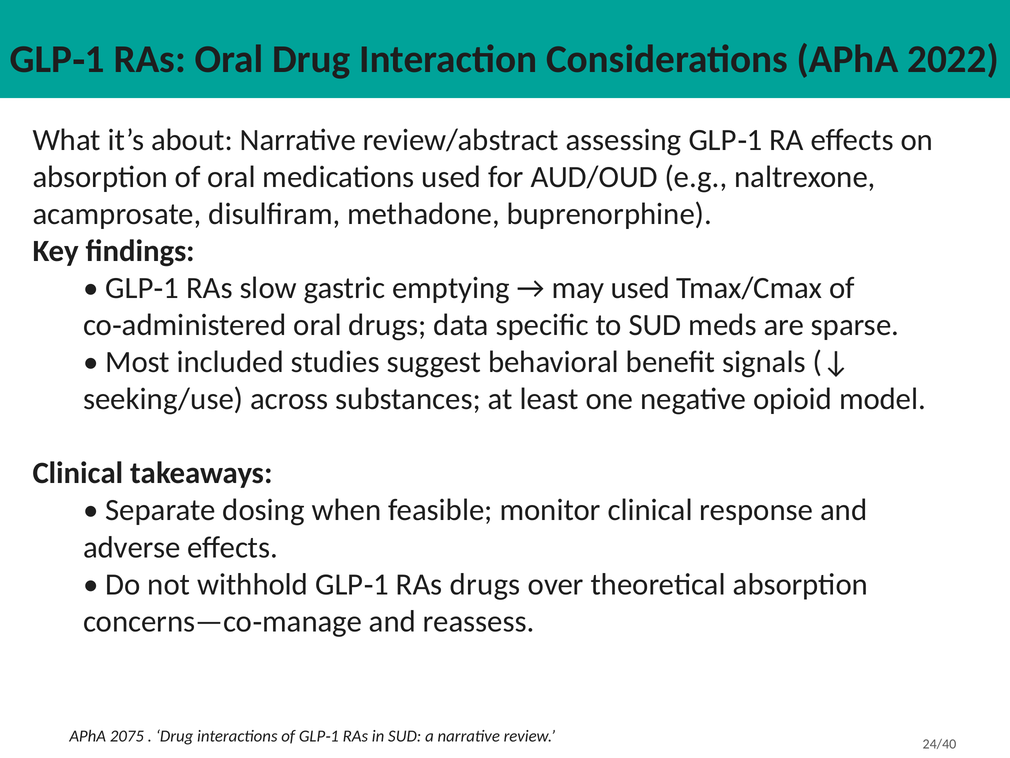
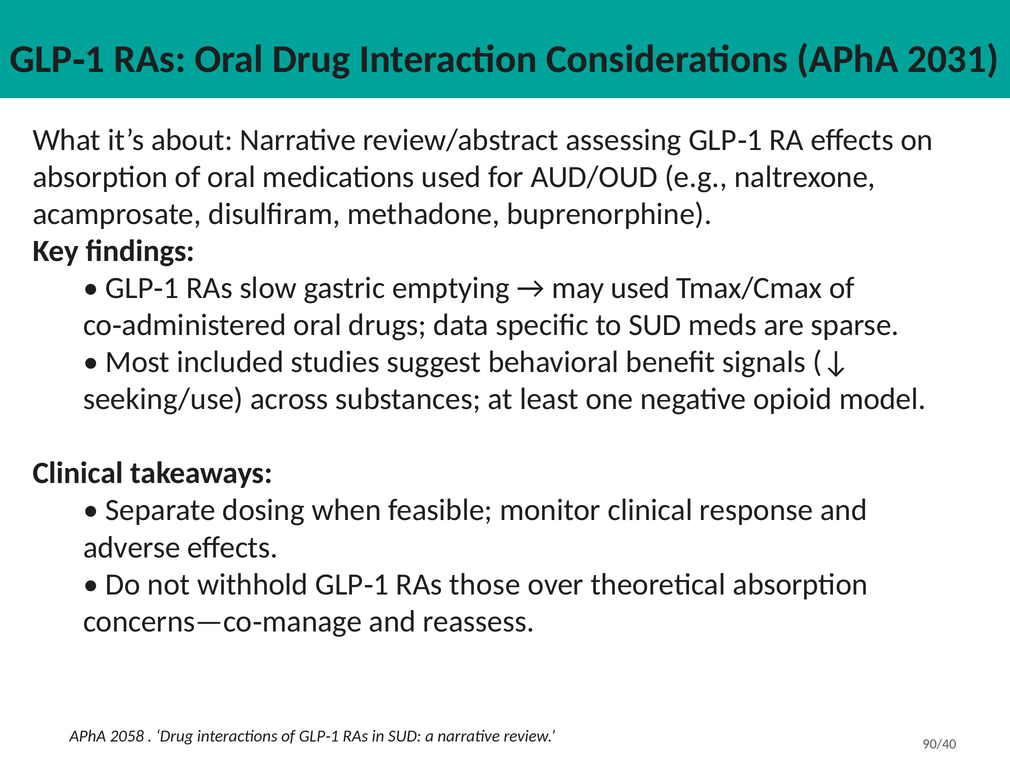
2022: 2022 -> 2031
RAs drugs: drugs -> those
2075: 2075 -> 2058
24/40: 24/40 -> 90/40
